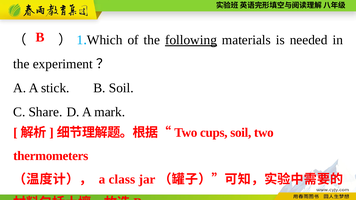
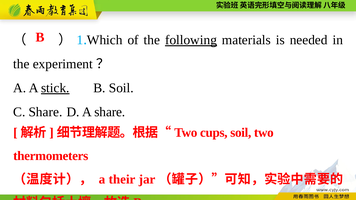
stick underline: none -> present
A mark: mark -> share
class: class -> their
